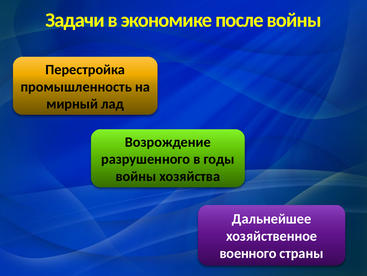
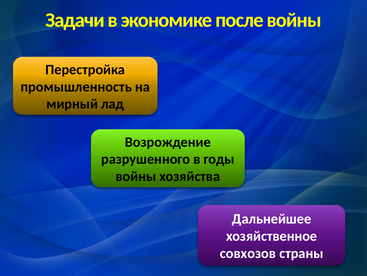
военного: военного -> совхозов
